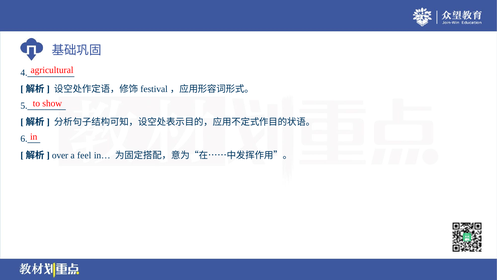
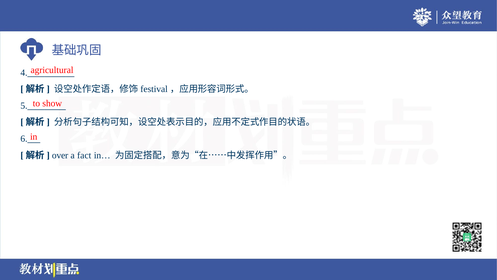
feel: feel -> fact
